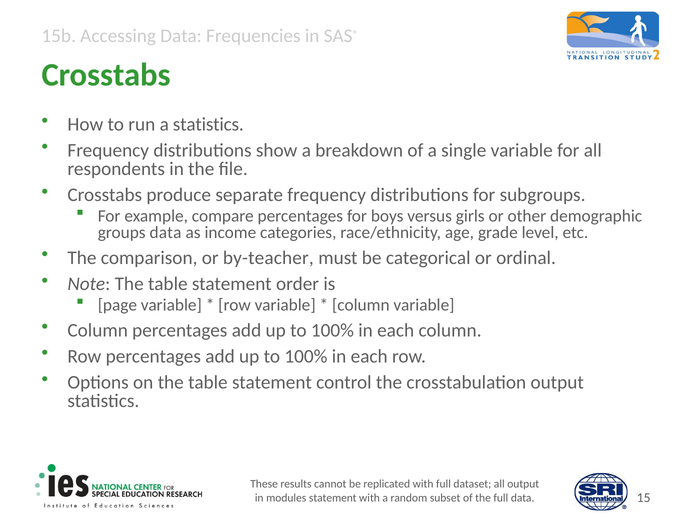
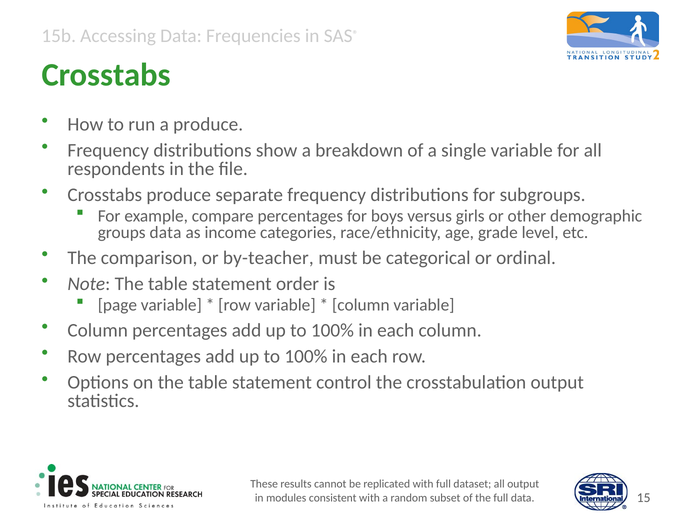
a statistics: statistics -> produce
modules statement: statement -> consistent
